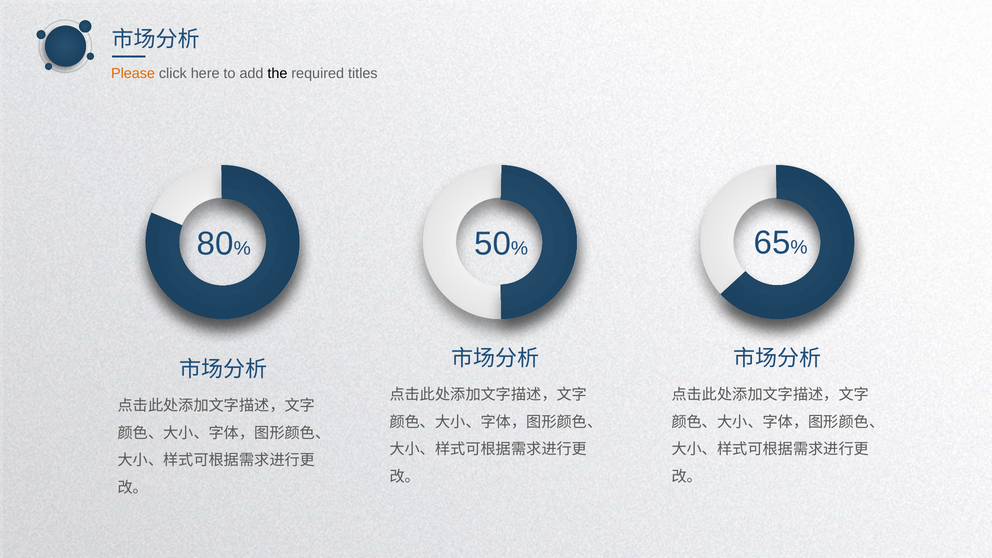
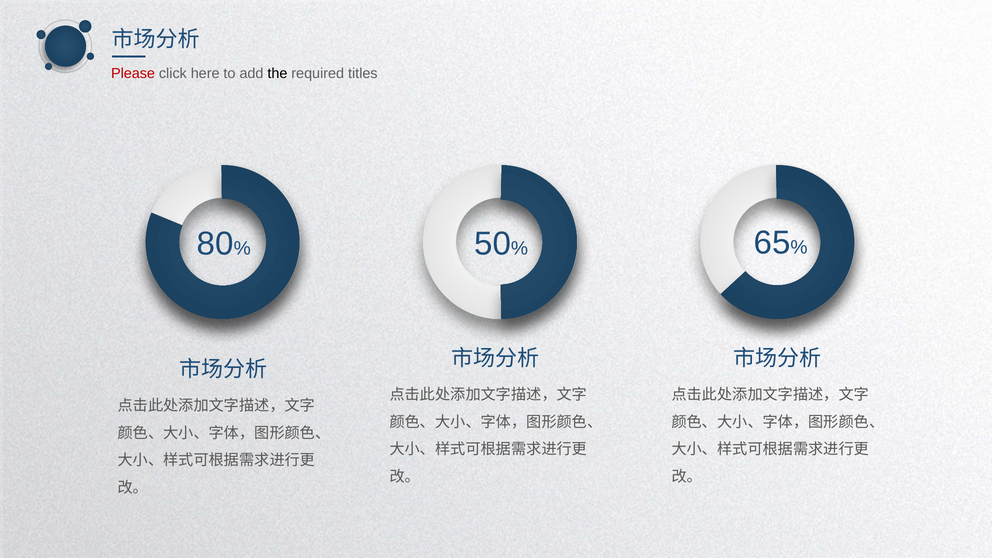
Please colour: orange -> red
